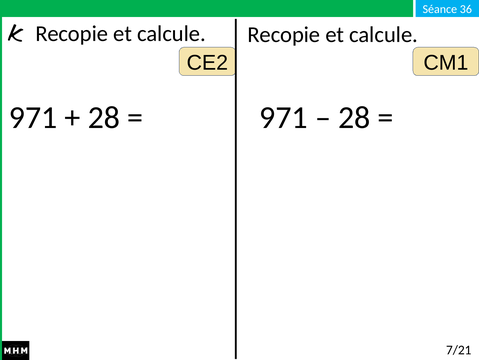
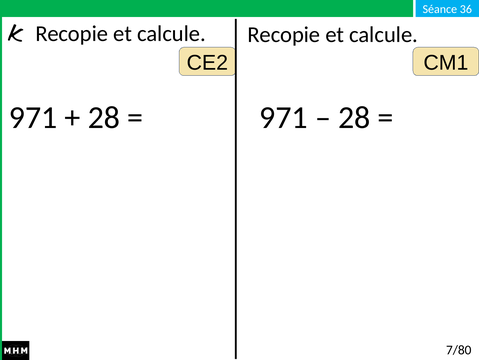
7/21: 7/21 -> 7/80
